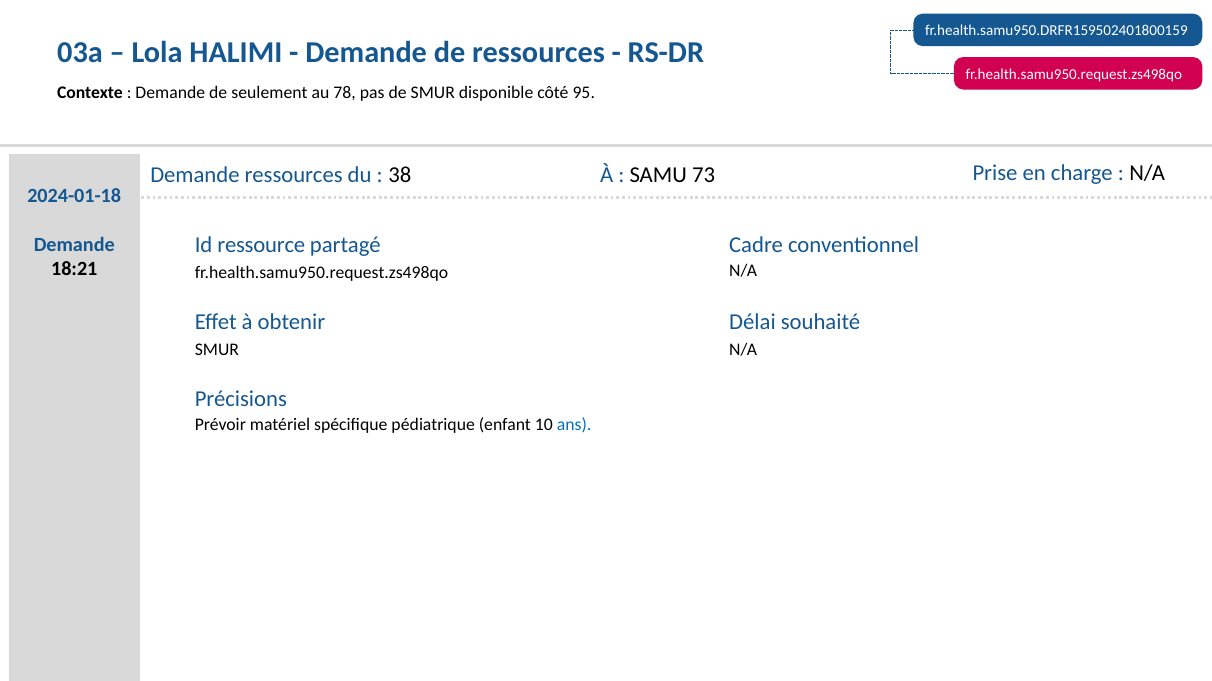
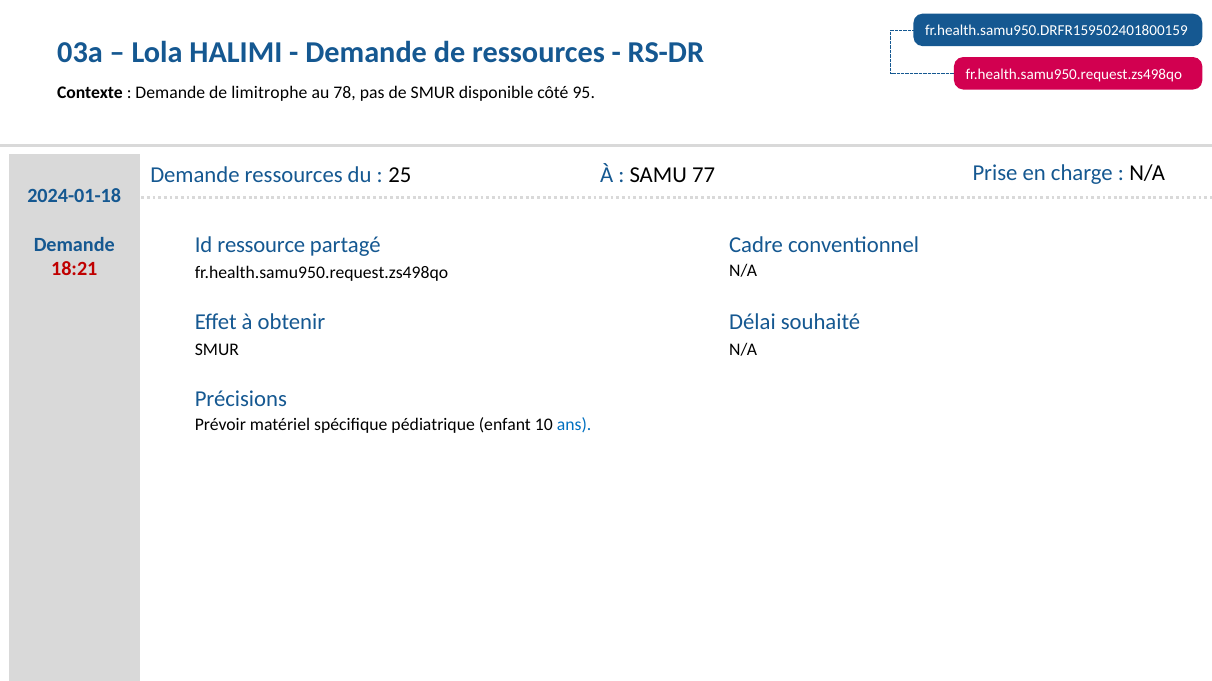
seulement: seulement -> limitrophe
38: 38 -> 25
73: 73 -> 77
18:21 colour: black -> red
